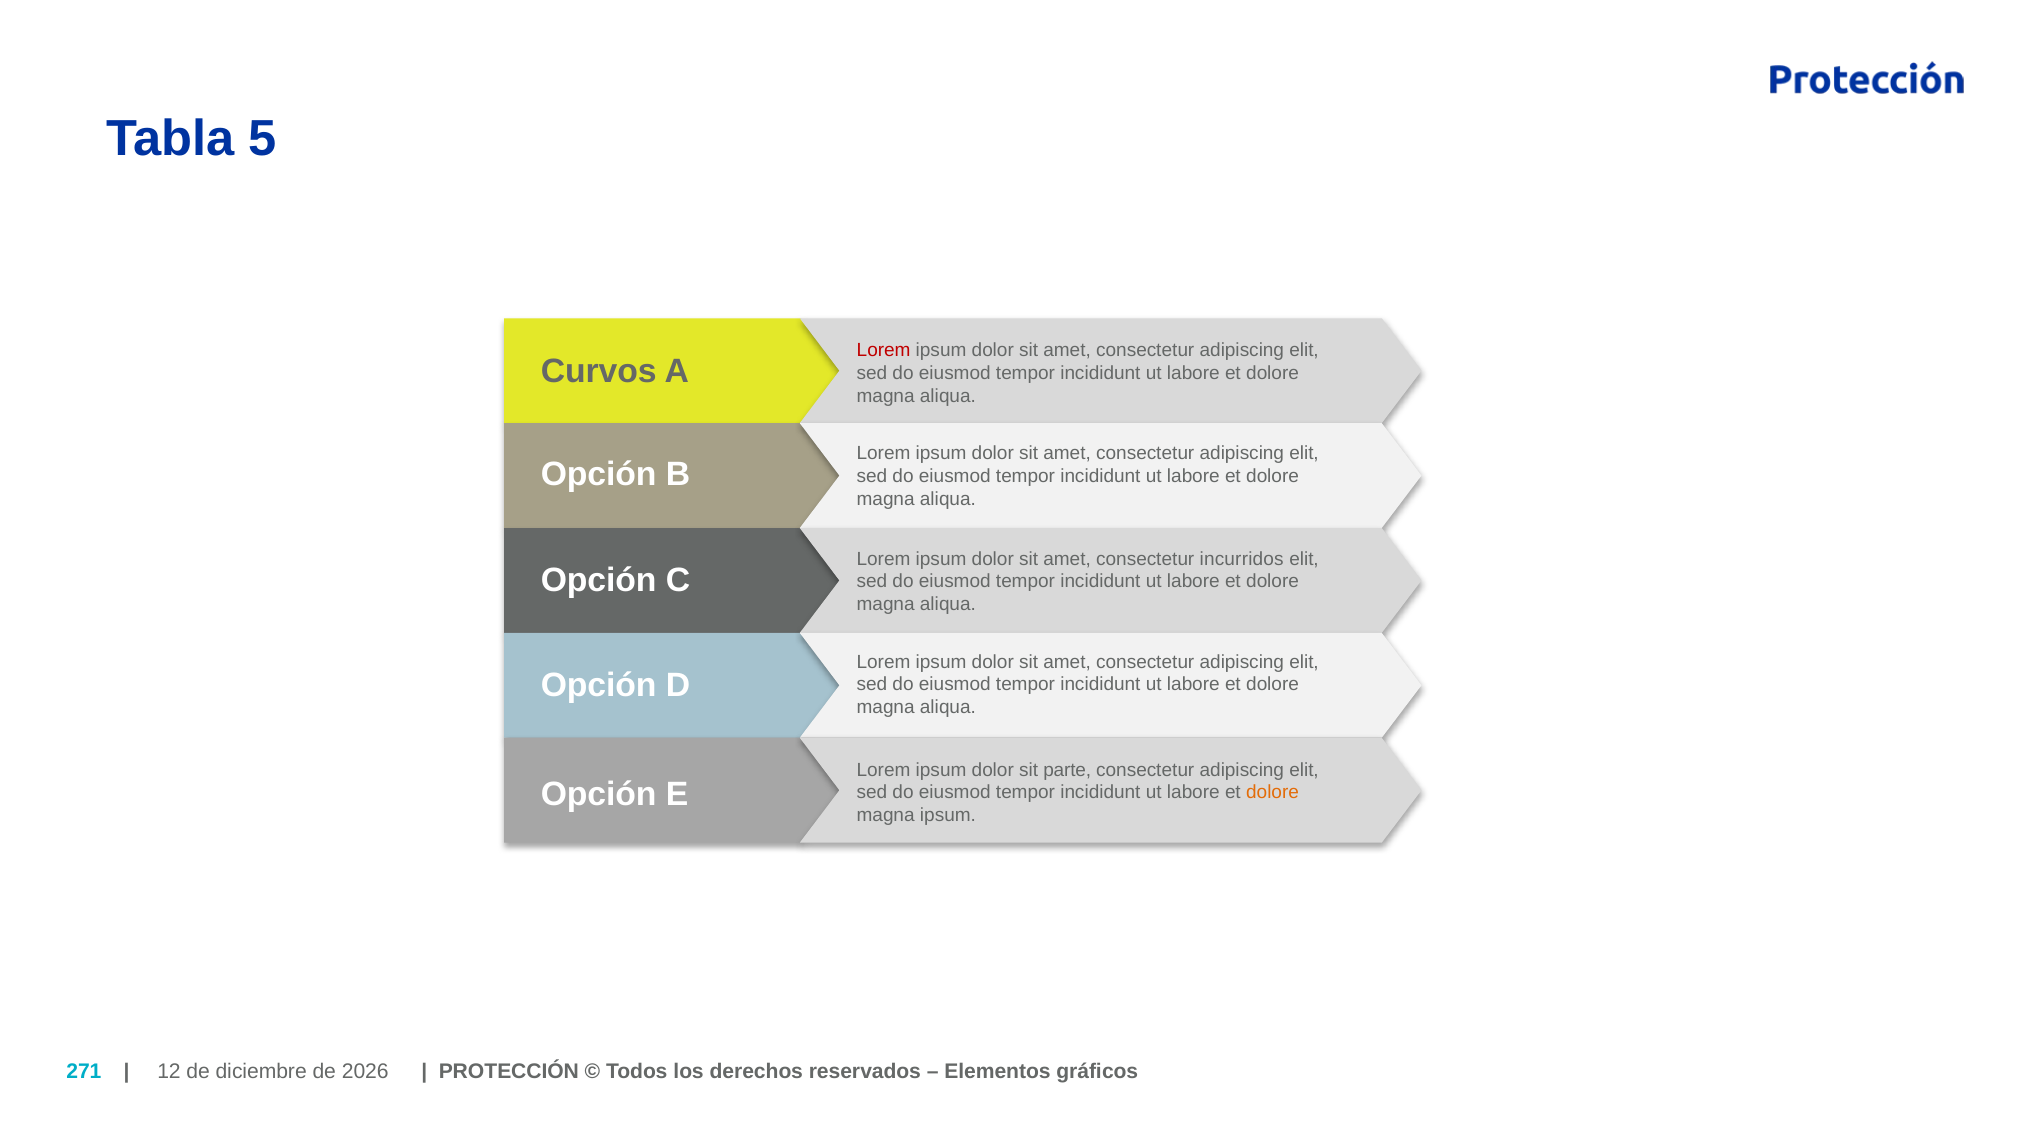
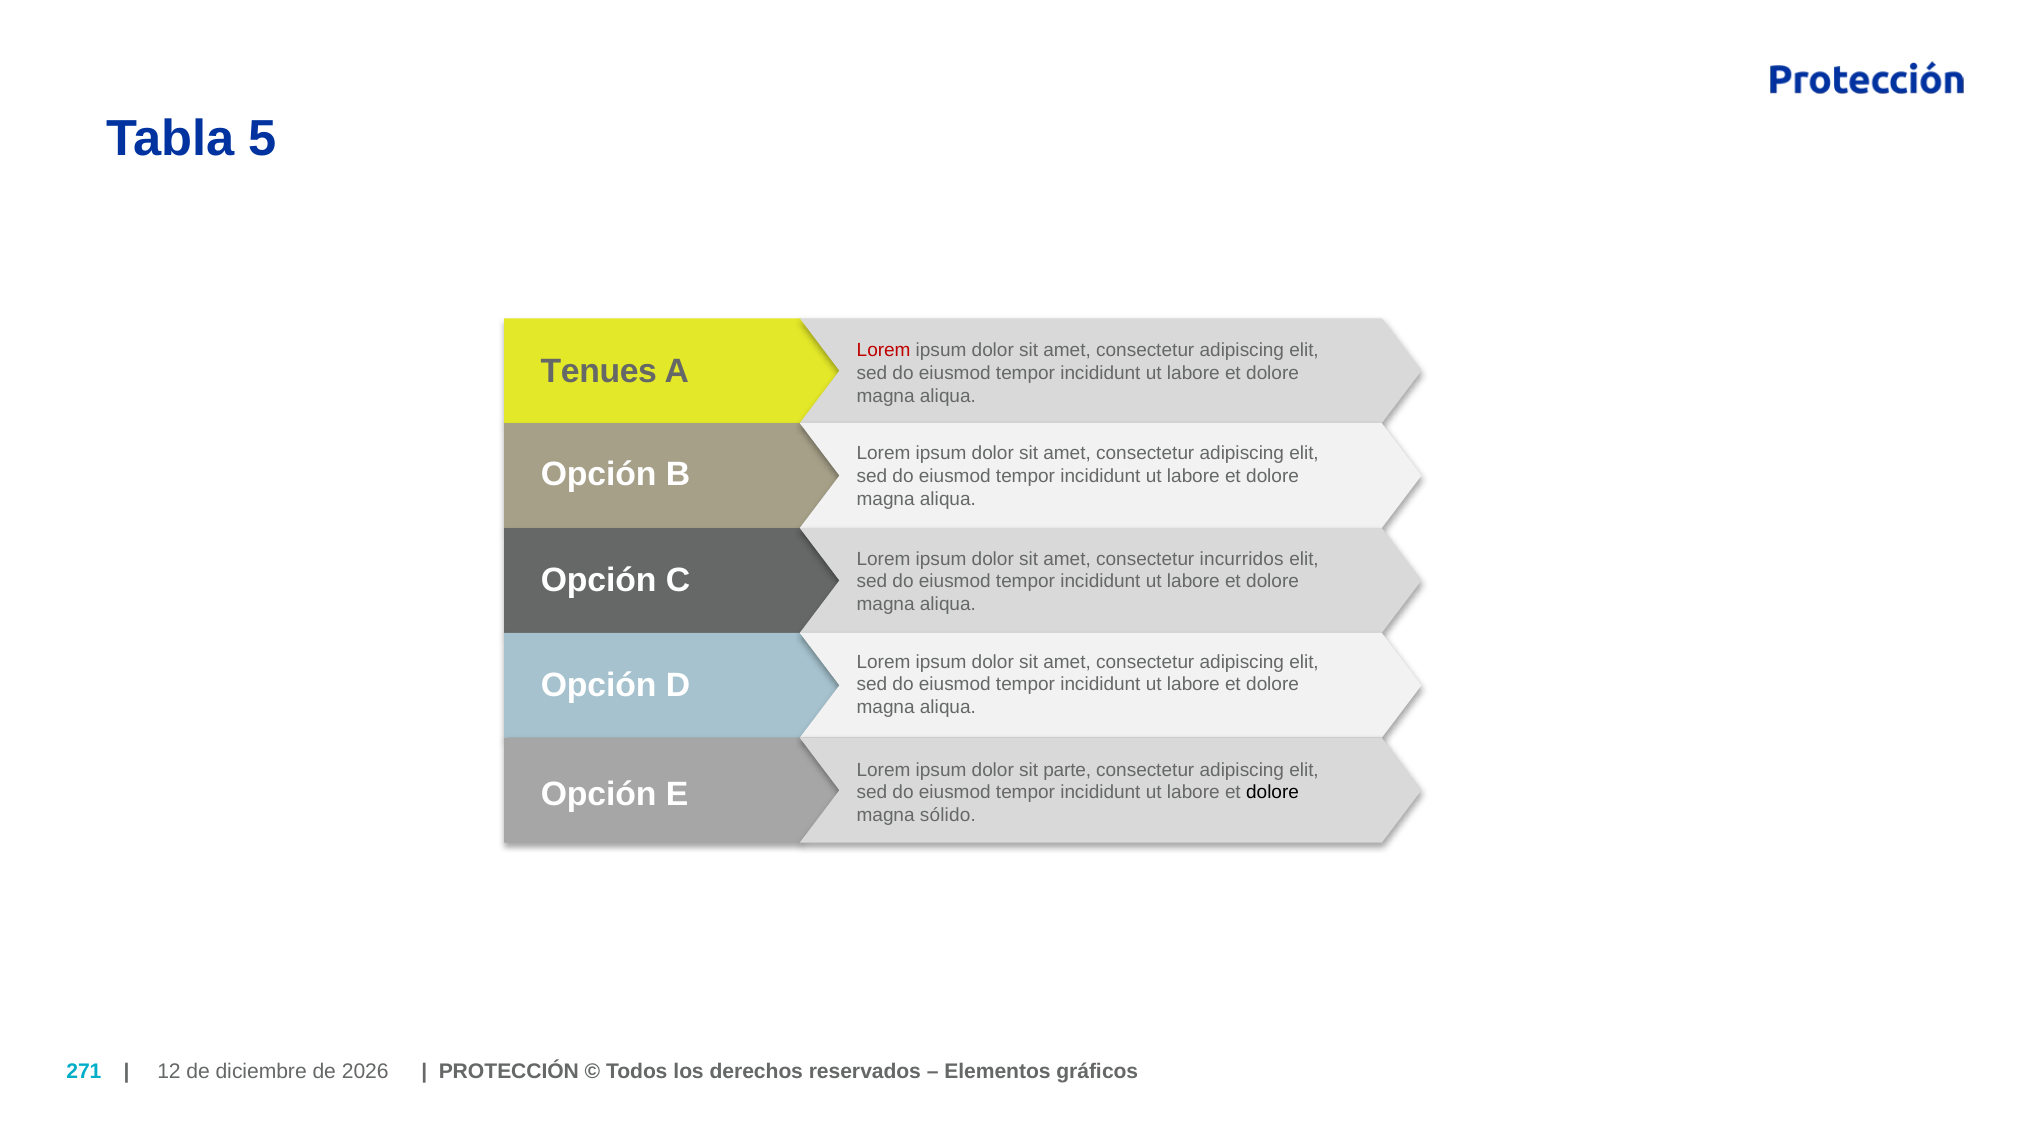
Curvos: Curvos -> Tenues
dolore at (1273, 793) colour: orange -> black
magna ipsum: ipsum -> sólido
